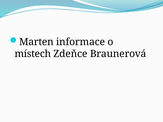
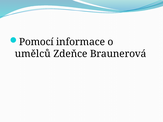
Marten: Marten -> Pomocí
místech: místech -> umělců
